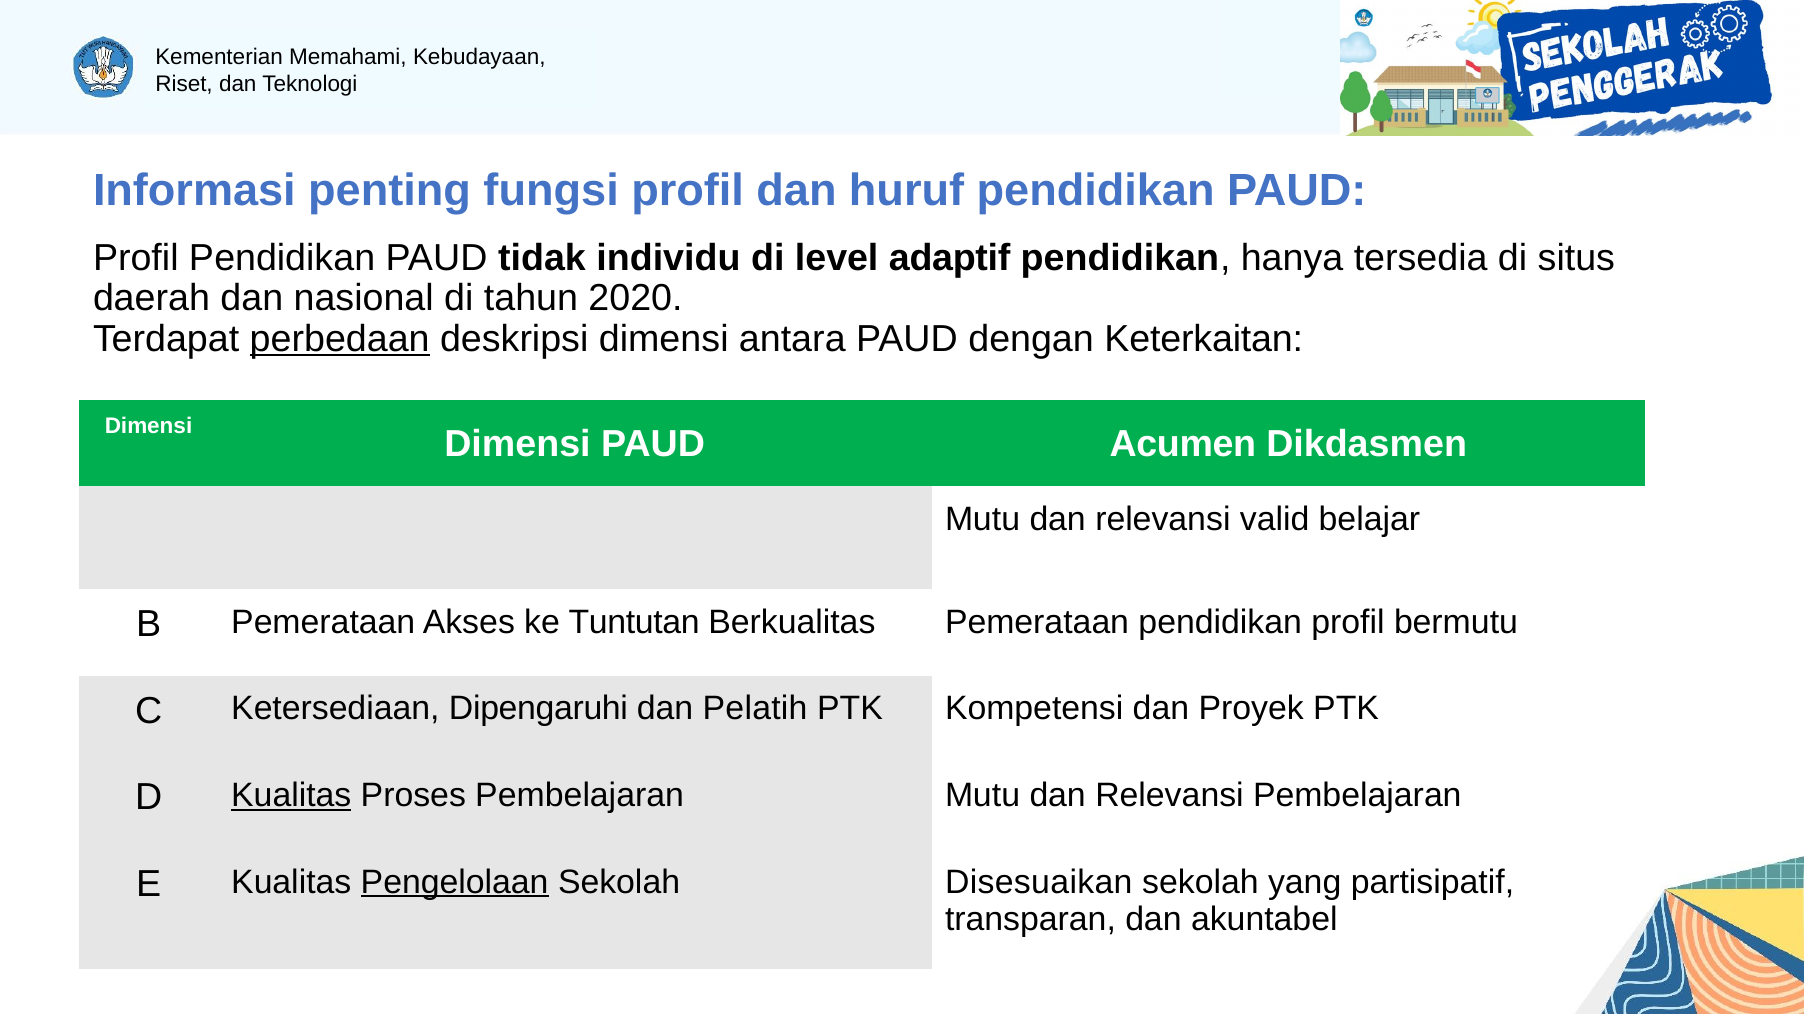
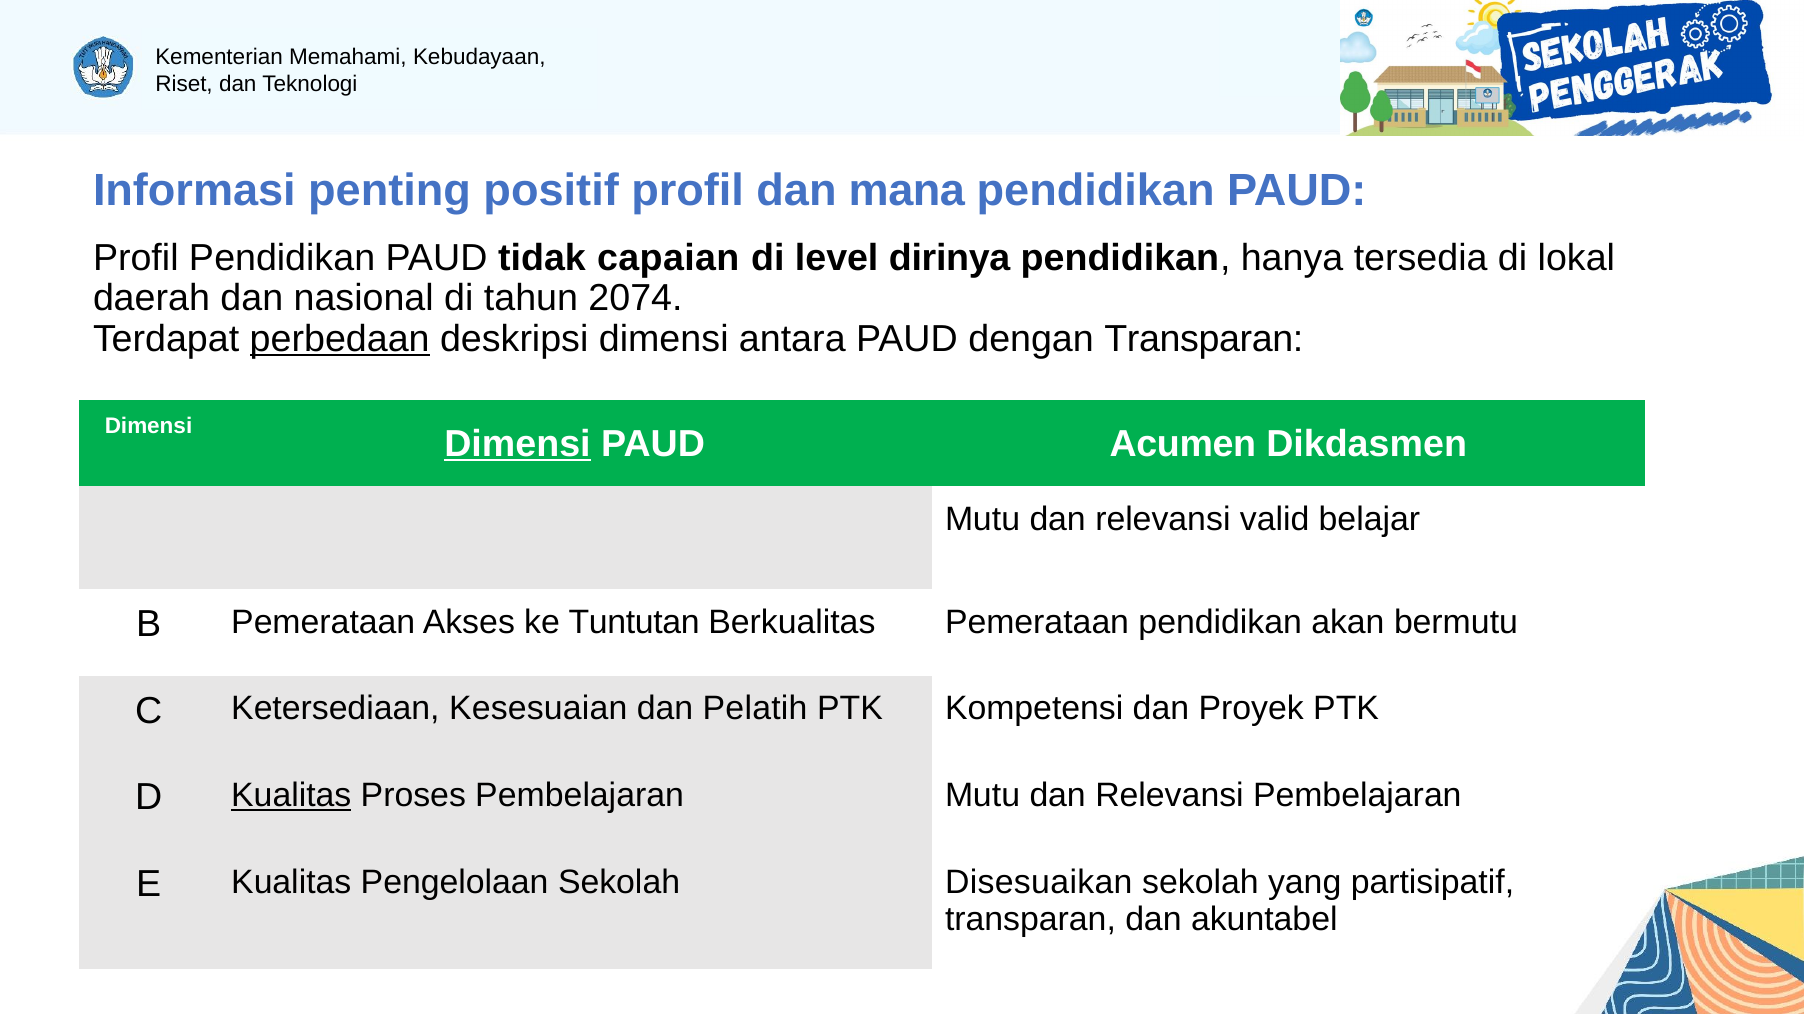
fungsi: fungsi -> positif
huruf: huruf -> mana
tidak individu: individu -> capaian
adaptif: adaptif -> dirinya
situs: situs -> lokal
2020: 2020 -> 2074
dengan Keterkaitan: Keterkaitan -> Transparan
Dimensi at (517, 444) underline: none -> present
pendidikan profil: profil -> akan
Dipengaruhi: Dipengaruhi -> Kesesuaian
Pengelolaan underline: present -> none
